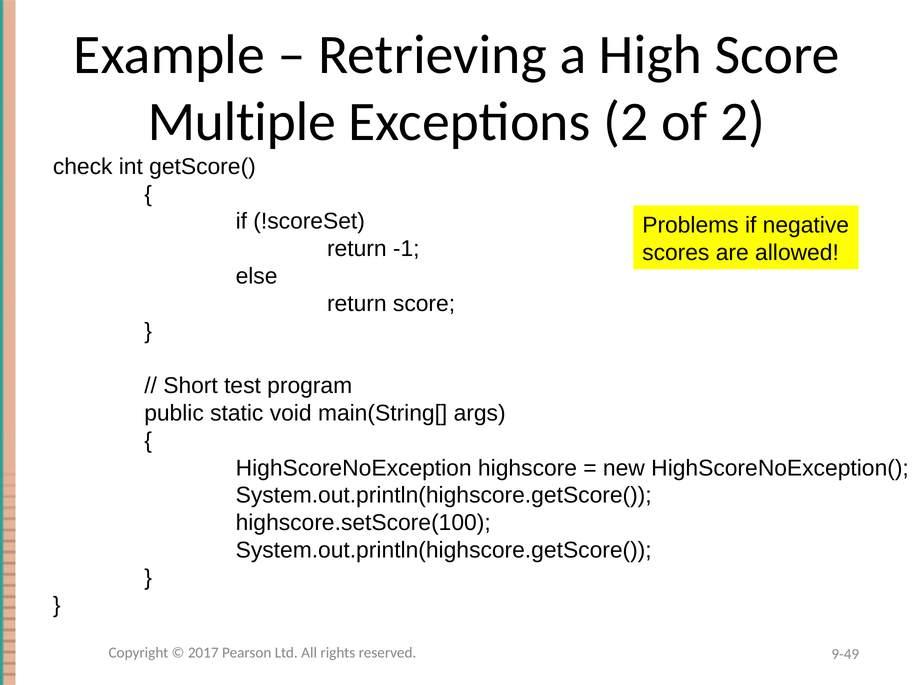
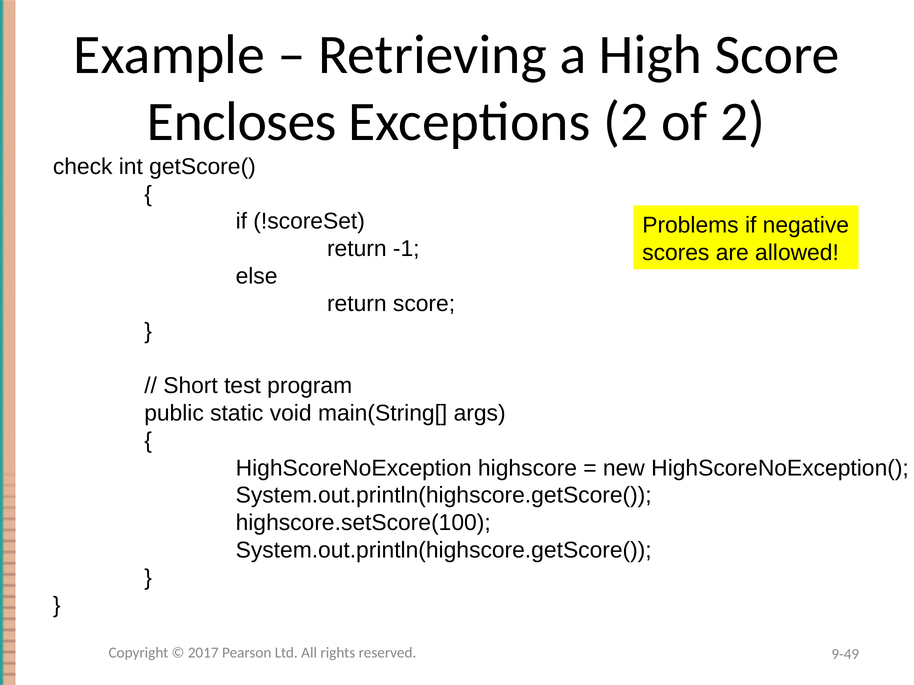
Multiple: Multiple -> Encloses
